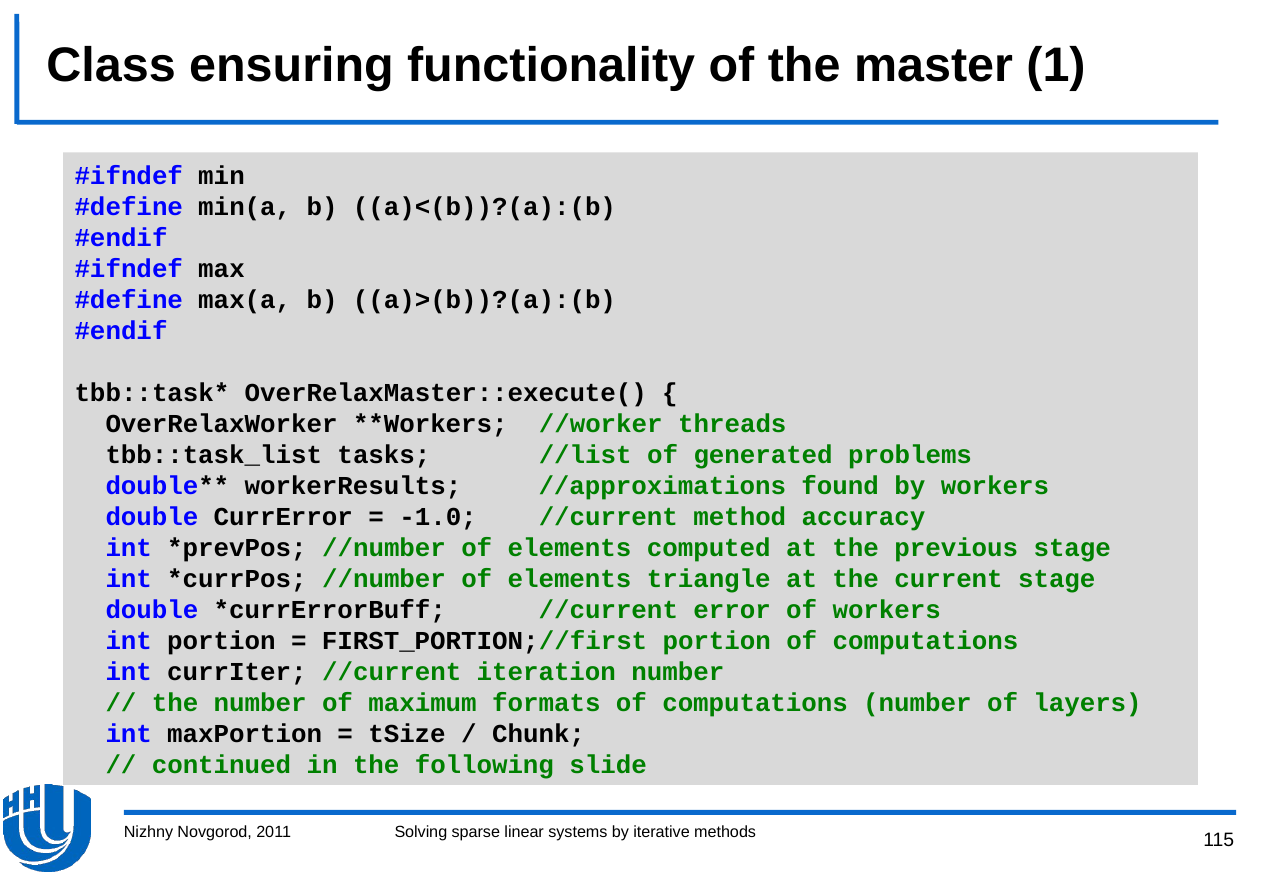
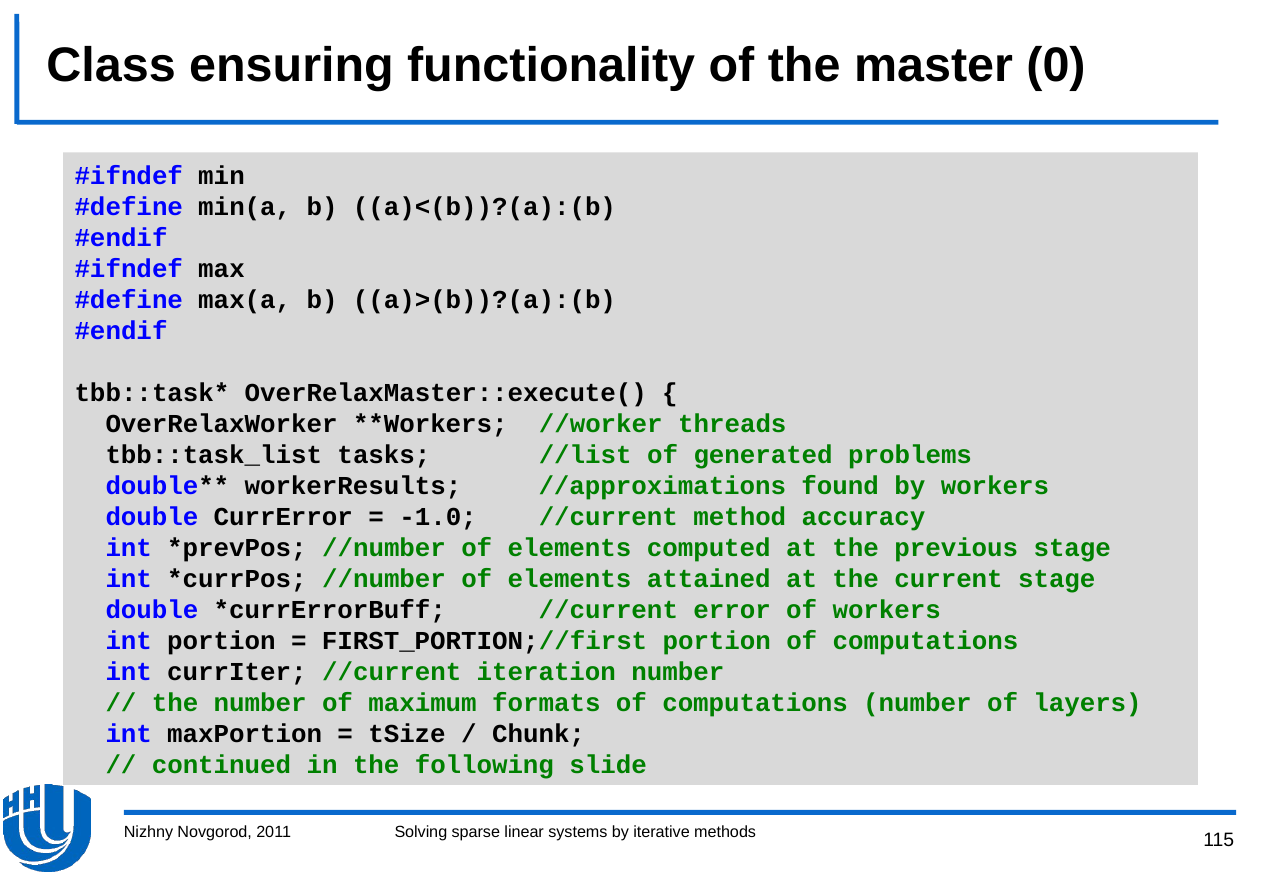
1: 1 -> 0
triangle: triangle -> attained
